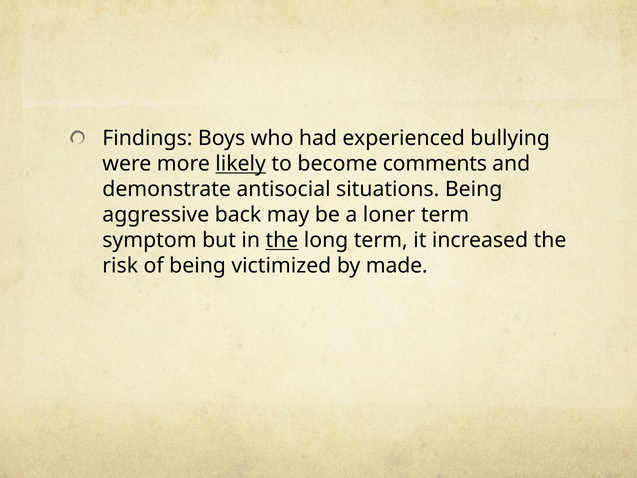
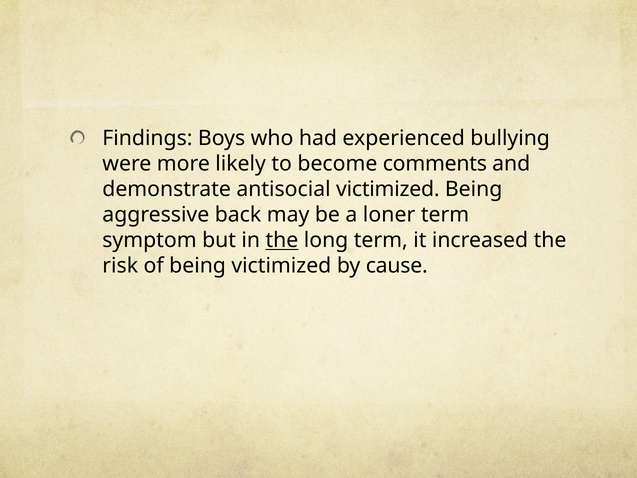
likely underline: present -> none
antisocial situations: situations -> victimized
made: made -> cause
